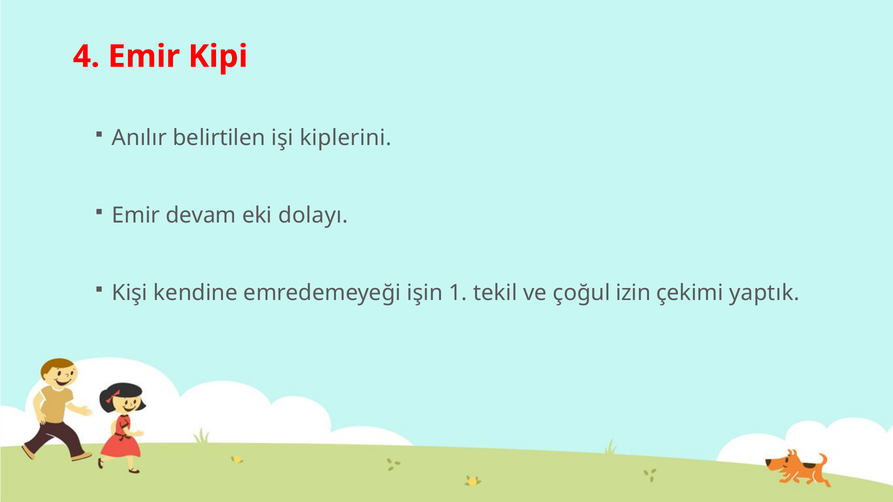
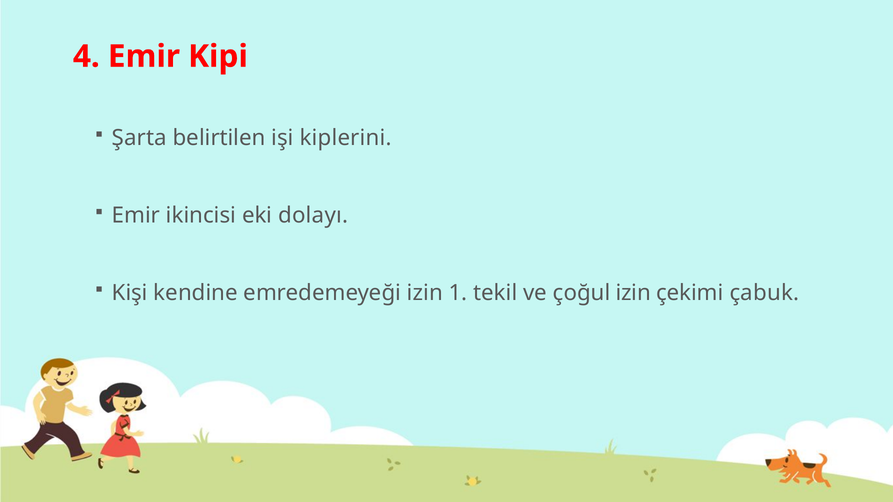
Anılır: Anılır -> Şarta
devam: devam -> ikincisi
emredemeyeği işin: işin -> izin
yaptık: yaptık -> çabuk
